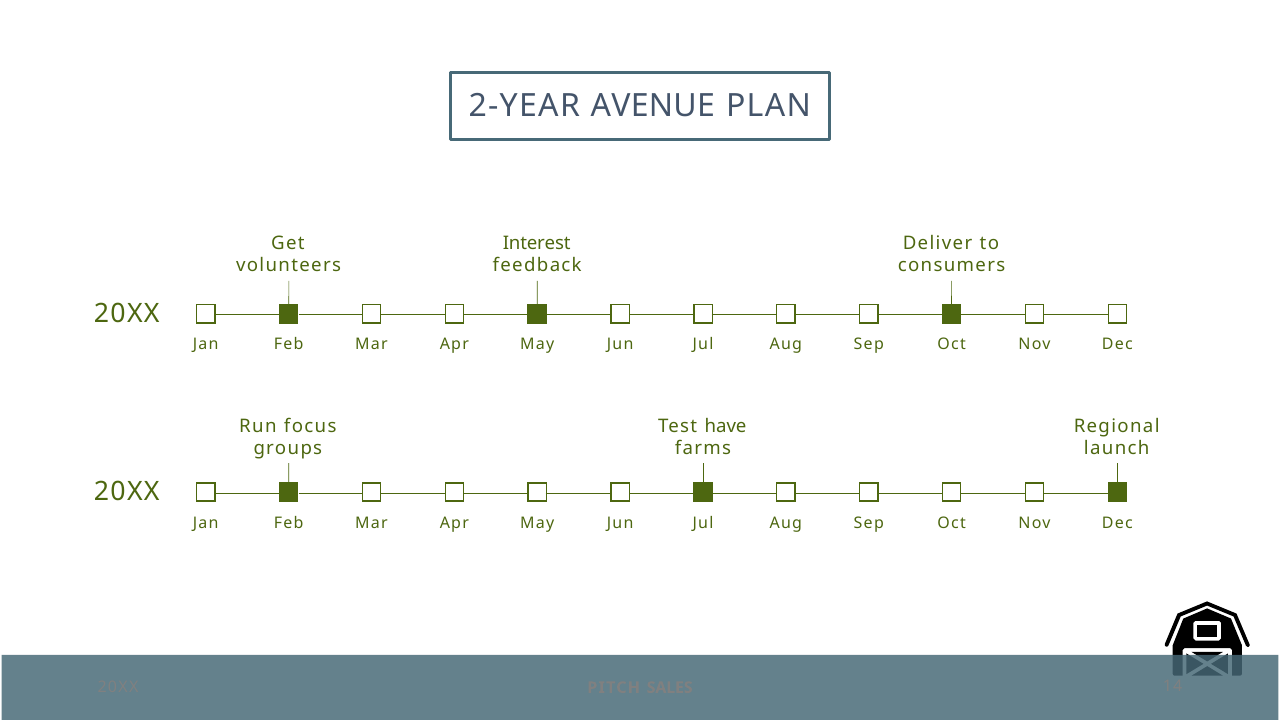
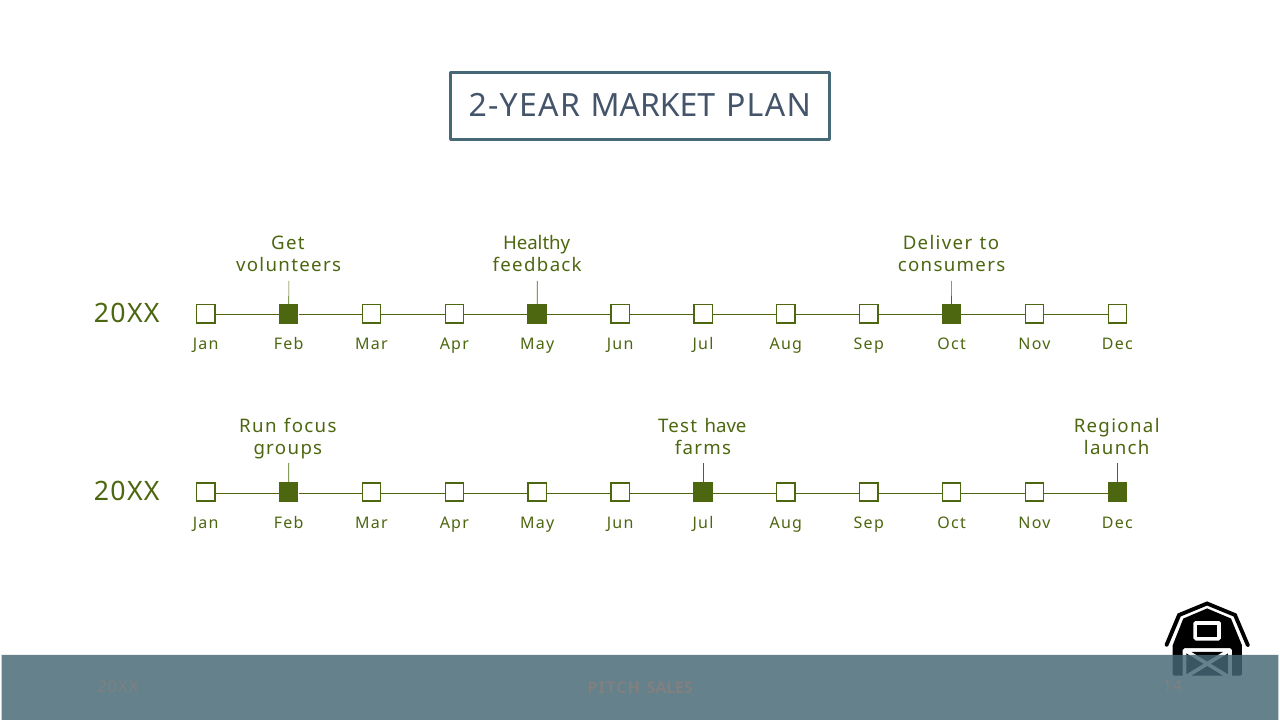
AVENUE: AVENUE -> MARKET
Interest: Interest -> Healthy
